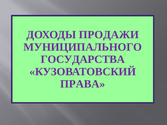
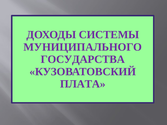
ПРОДАЖИ: ПРОДАЖИ -> СИСТЕМЫ
ПРАВА: ПРАВА -> ПЛАТА
